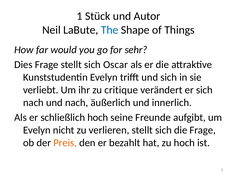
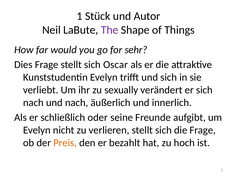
The colour: blue -> purple
critique: critique -> sexually
schließlich hoch: hoch -> oder
